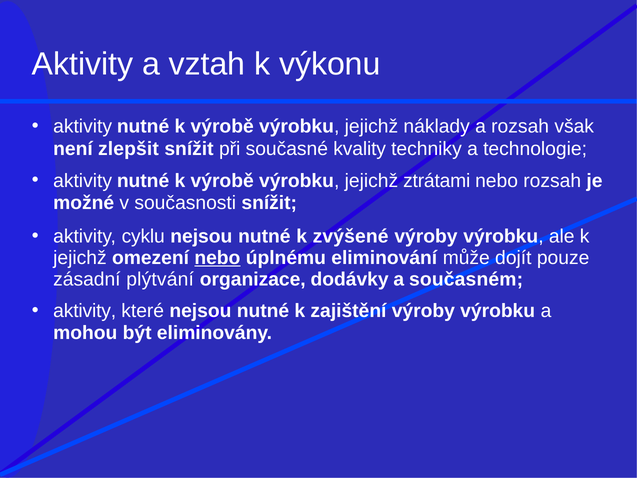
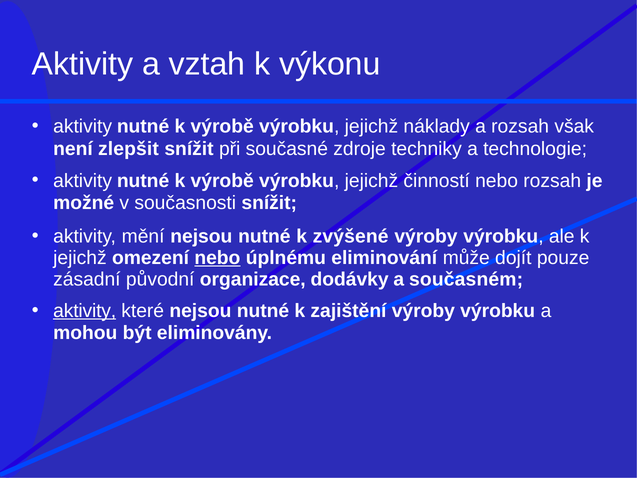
kvality: kvality -> zdroje
ztrátami: ztrátami -> činností
cyklu: cyklu -> mění
plýtvání: plýtvání -> původní
aktivity at (85, 311) underline: none -> present
